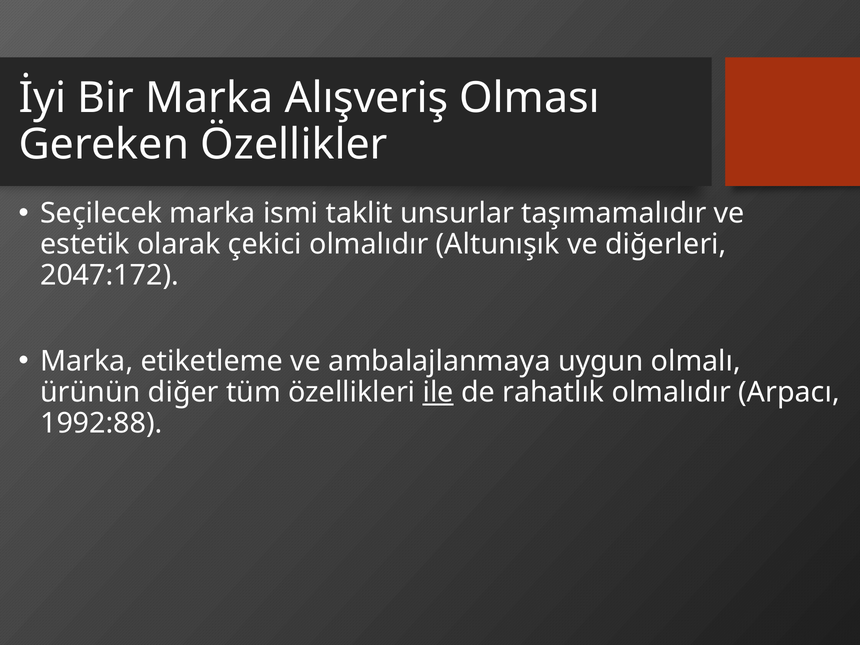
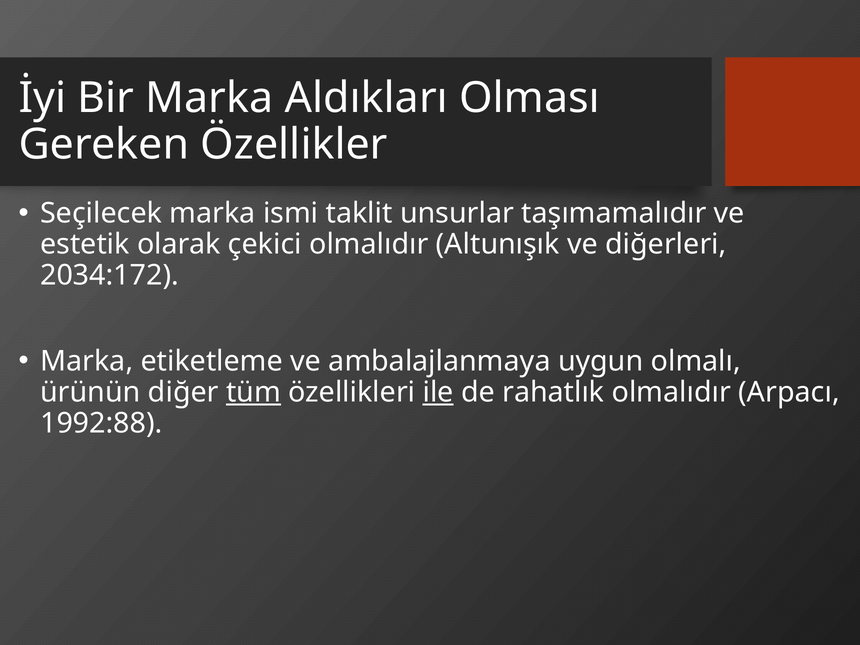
Alışveriş: Alışveriş -> Aldıkları
2047:172: 2047:172 -> 2034:172
tüm underline: none -> present
